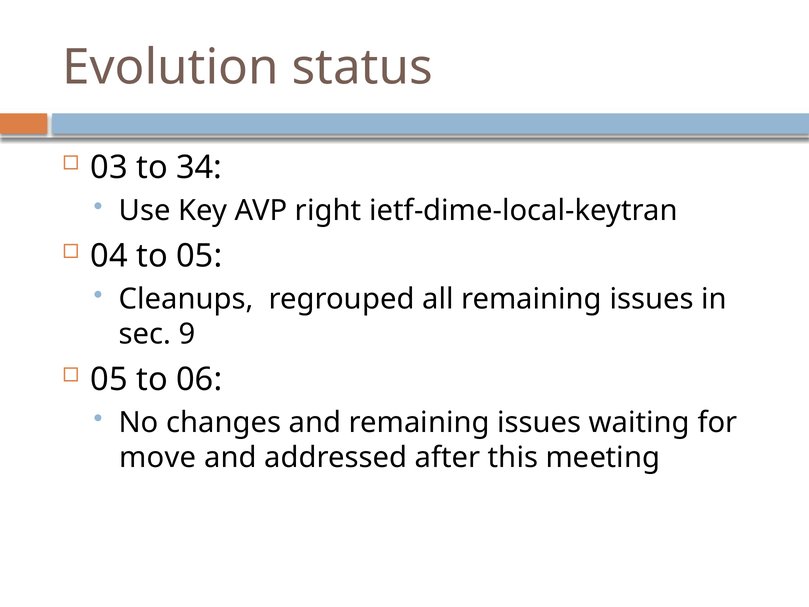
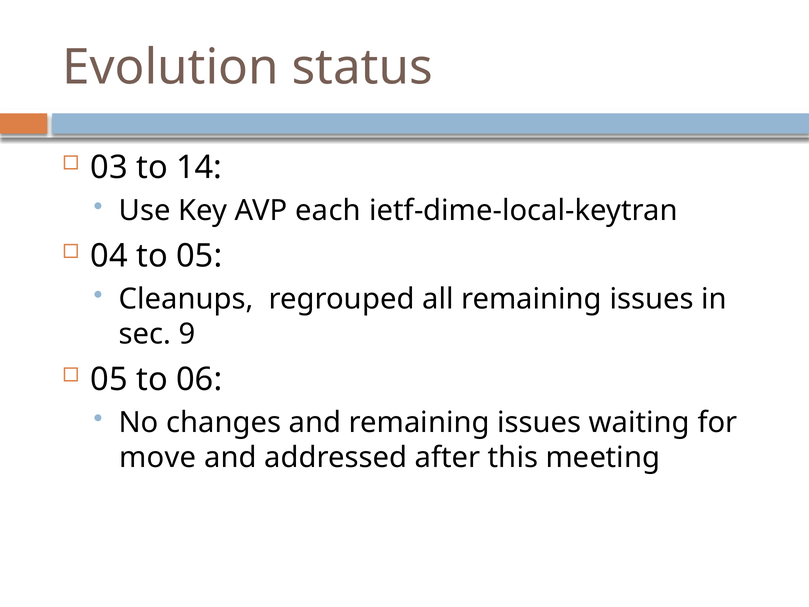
34: 34 -> 14
right: right -> each
